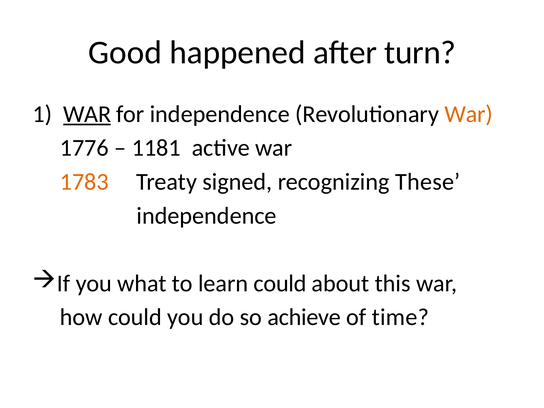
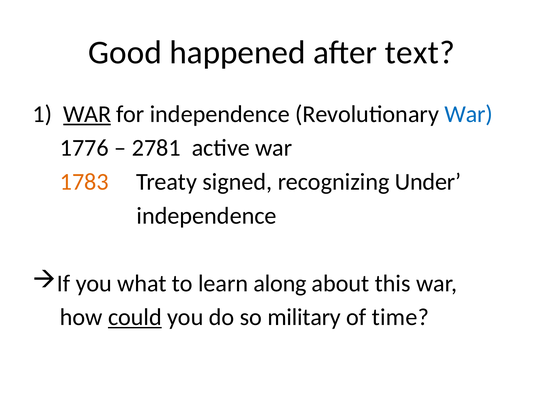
turn: turn -> text
War at (469, 114) colour: orange -> blue
1181: 1181 -> 2781
These: These -> Under
learn could: could -> along
could at (135, 317) underline: none -> present
achieve: achieve -> military
